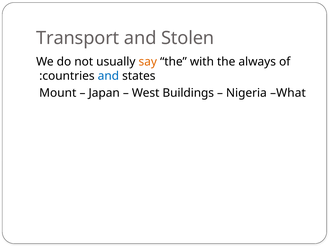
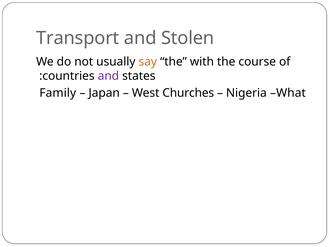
always: always -> course
and at (108, 76) colour: blue -> purple
Mount: Mount -> Family
Buildings: Buildings -> Churches
